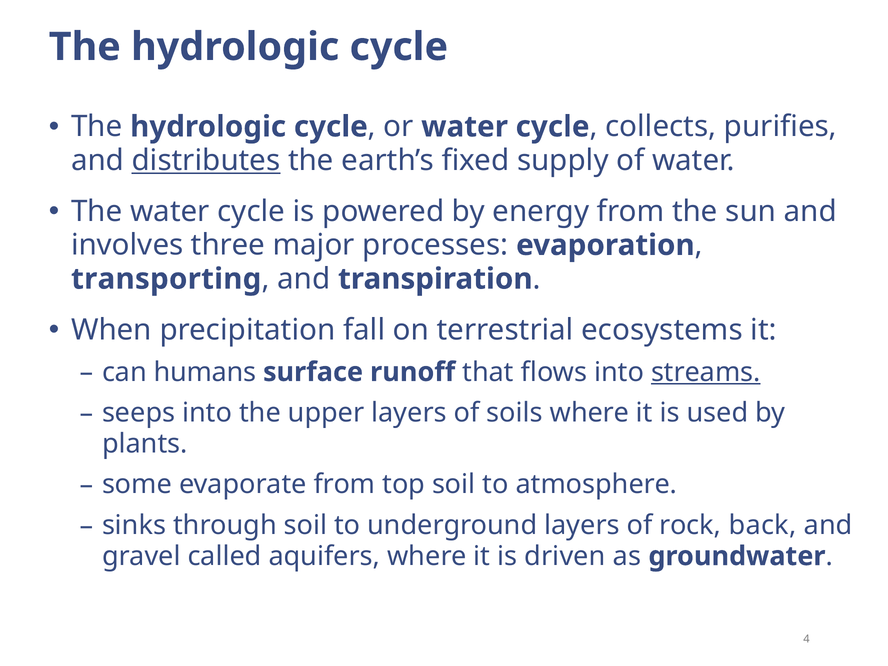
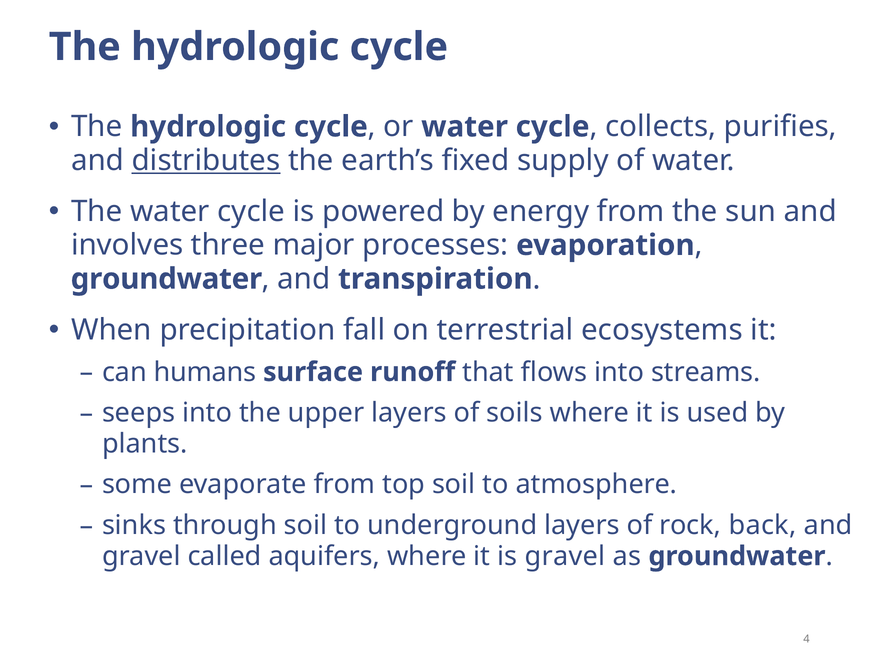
transporting at (166, 279): transporting -> groundwater
streams underline: present -> none
is driven: driven -> gravel
